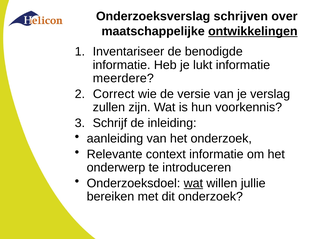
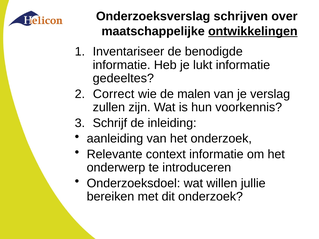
meerdere: meerdere -> gedeeltes
versie: versie -> malen
wat at (193, 183) underline: present -> none
